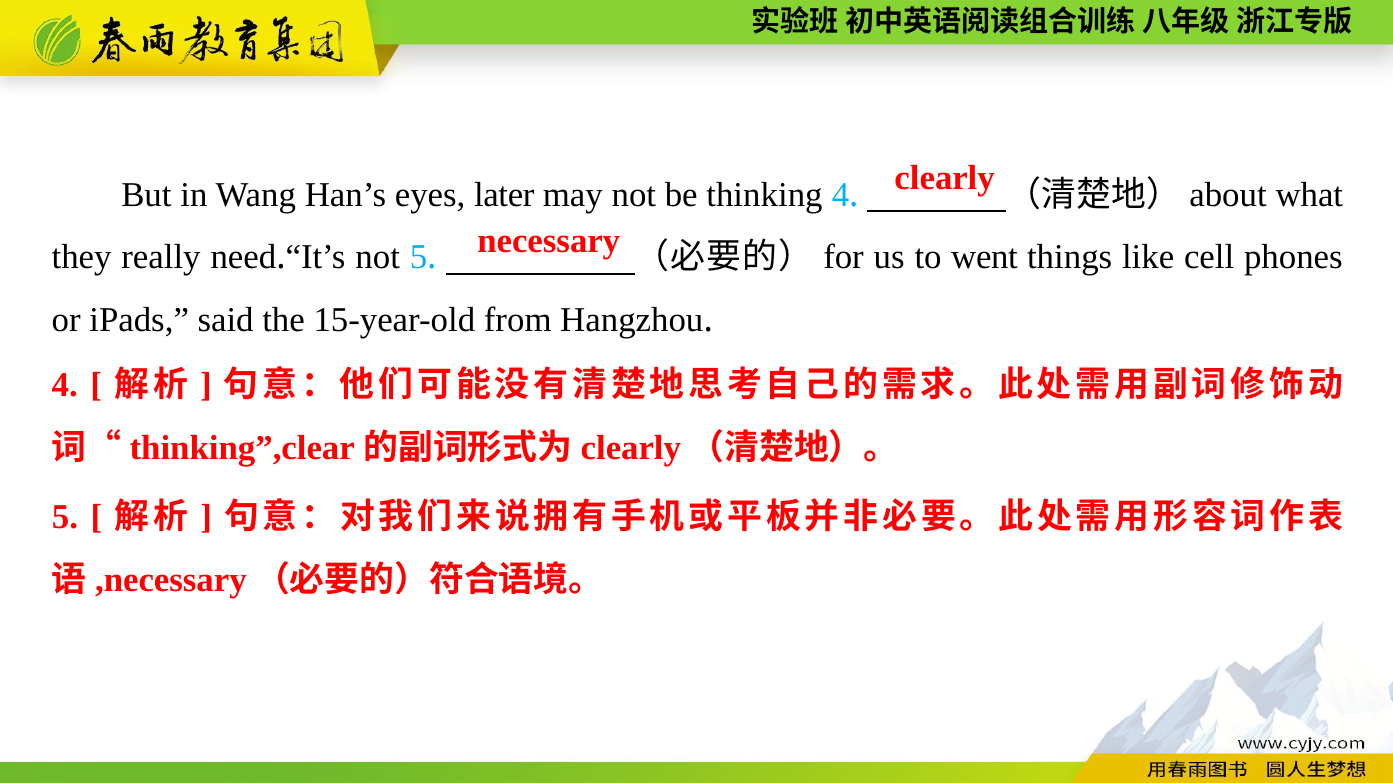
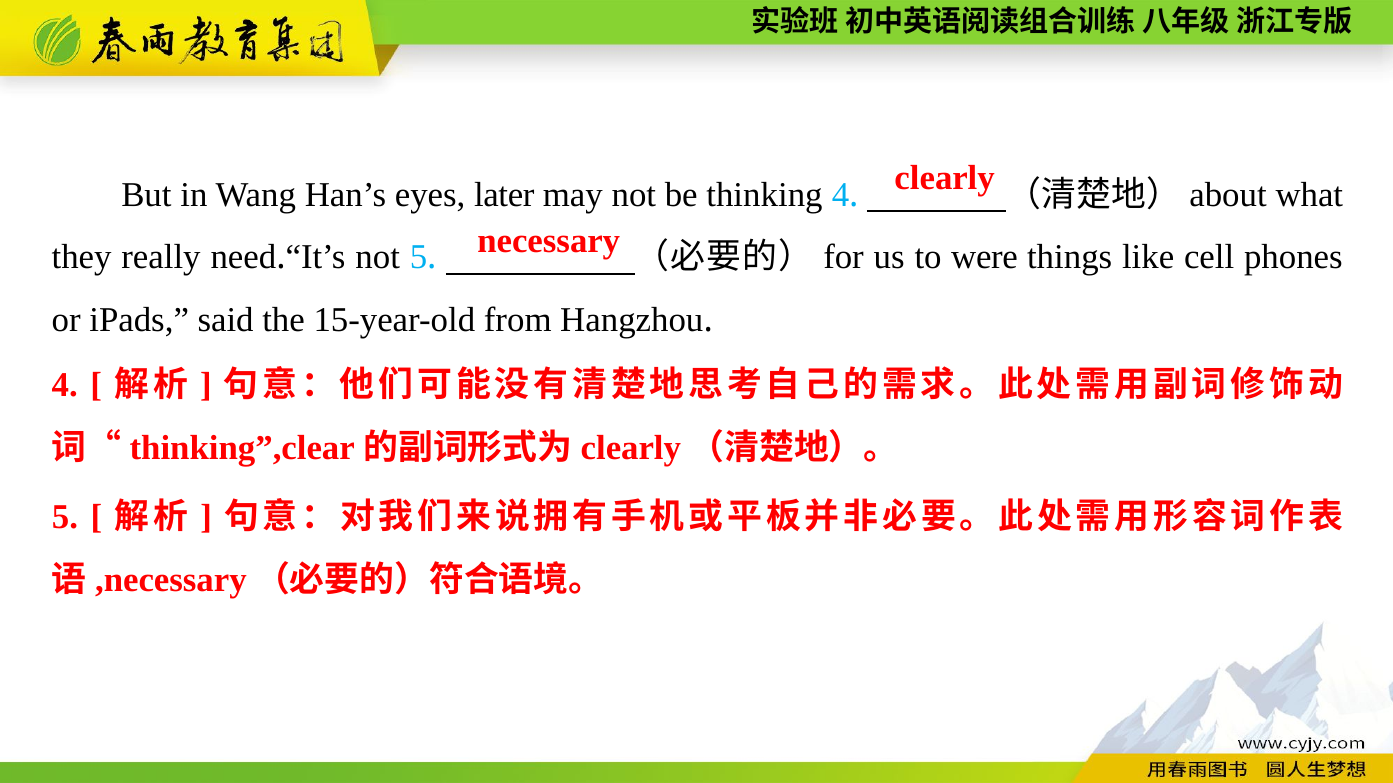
went: went -> were
